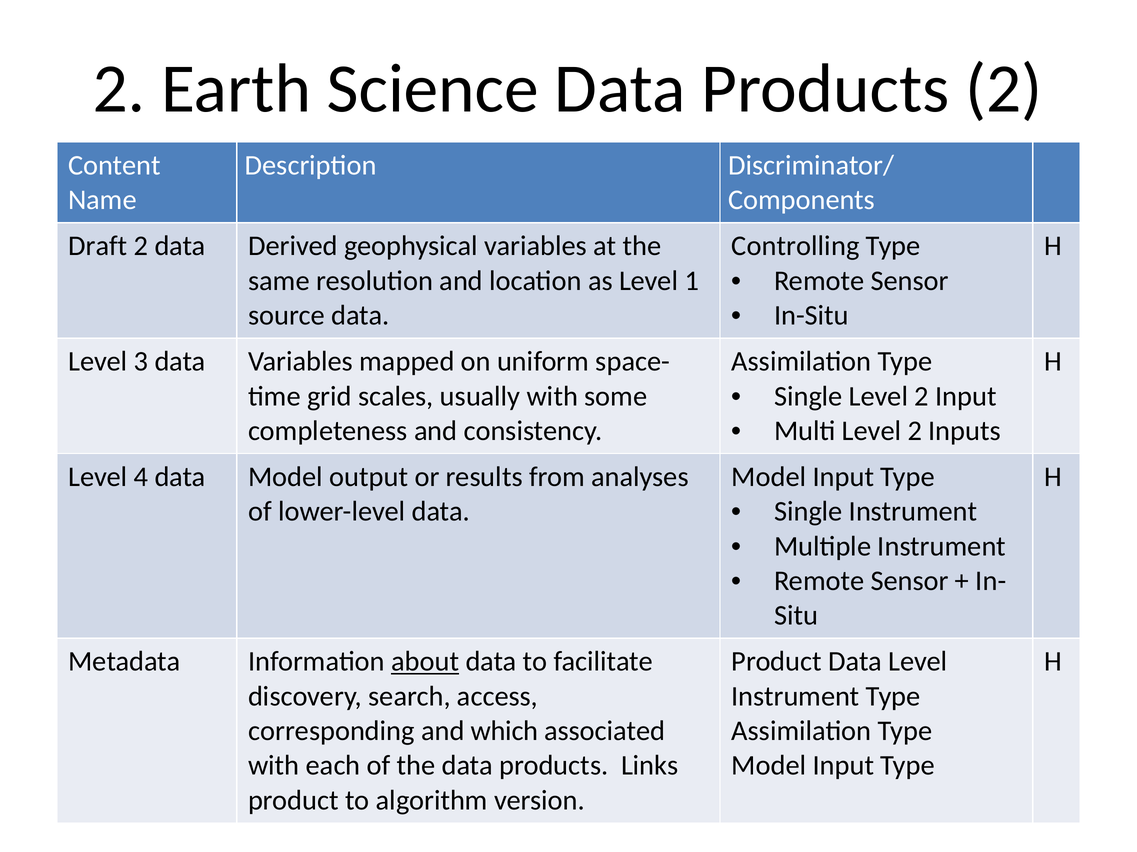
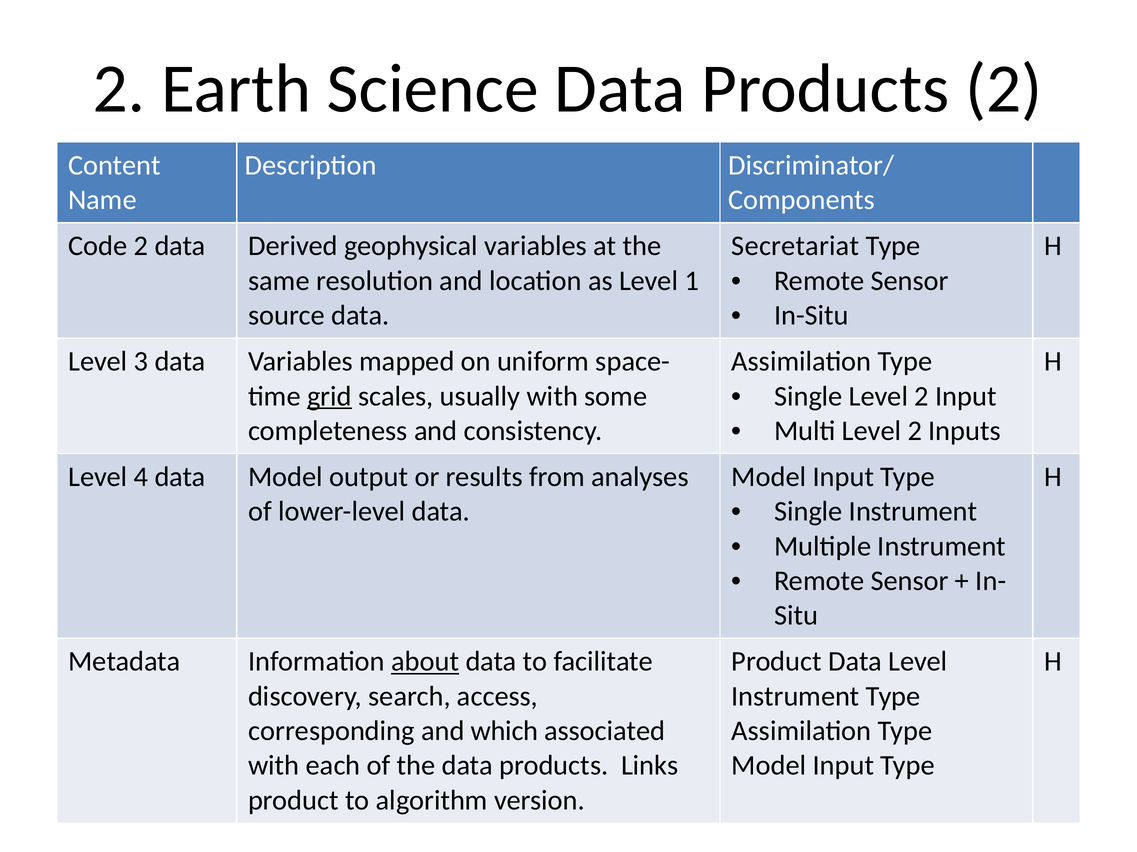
Draft: Draft -> Code
Controlling: Controlling -> Secretariat
grid underline: none -> present
